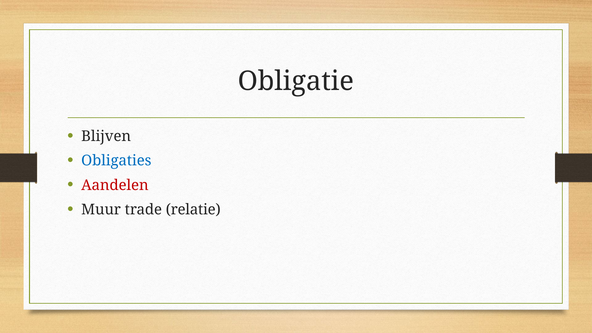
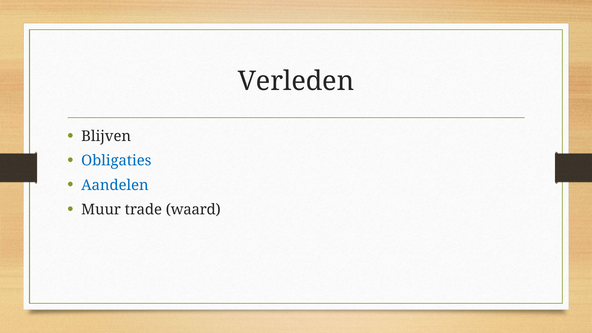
Obligatie: Obligatie -> Verleden
Aandelen colour: red -> blue
relatie: relatie -> waard
